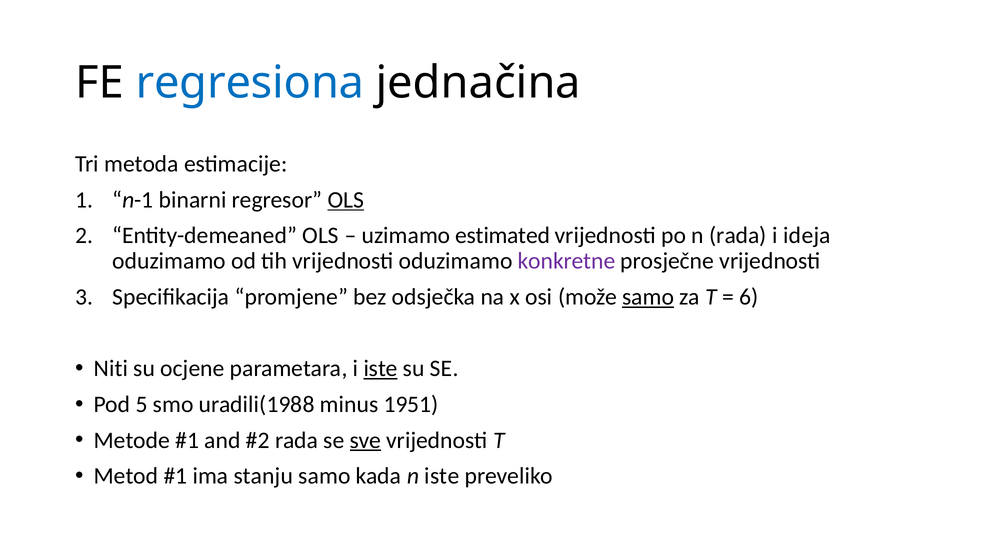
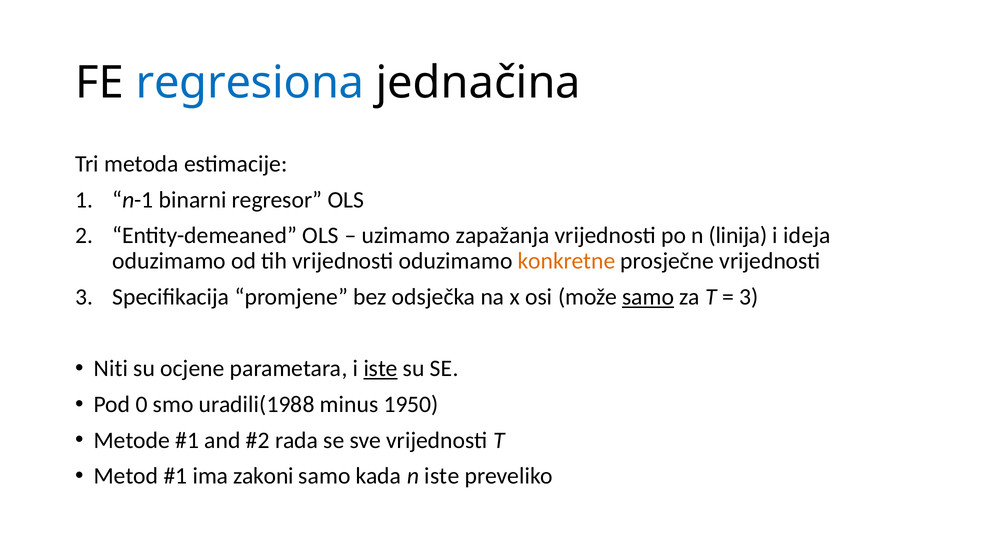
OLS at (346, 200) underline: present -> none
estimated: estimated -> zapažanja
n rada: rada -> linija
konkretne colour: purple -> orange
6 at (749, 297): 6 -> 3
5: 5 -> 0
1951: 1951 -> 1950
sve underline: present -> none
stanju: stanju -> zakoni
